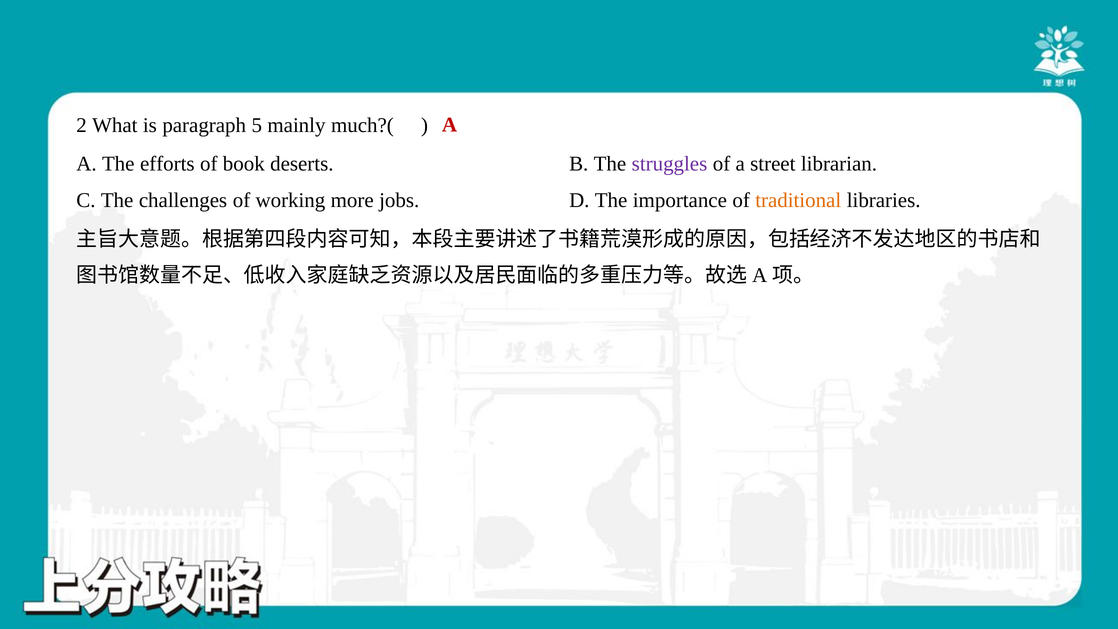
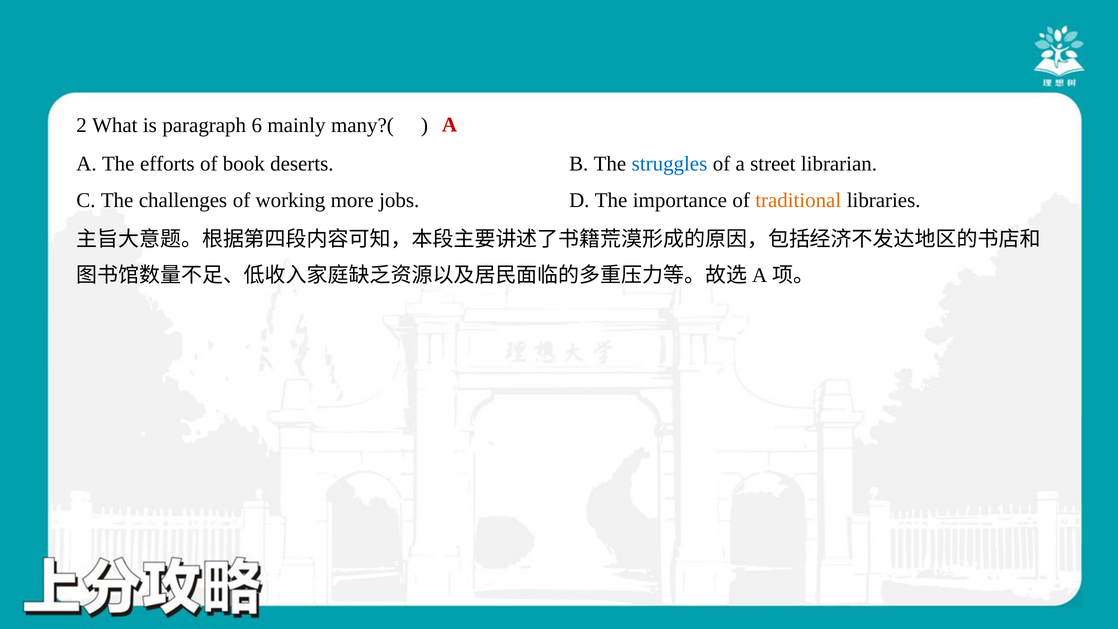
5: 5 -> 6
much?(: much?( -> many?(
struggles colour: purple -> blue
